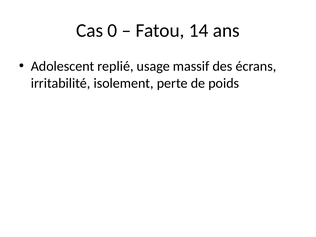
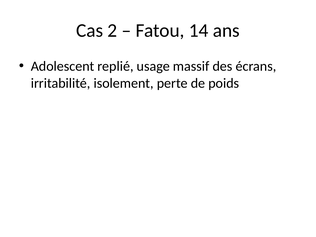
0: 0 -> 2
